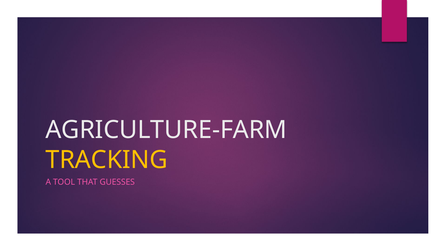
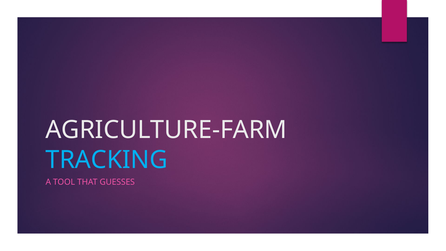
TRACKING colour: yellow -> light blue
